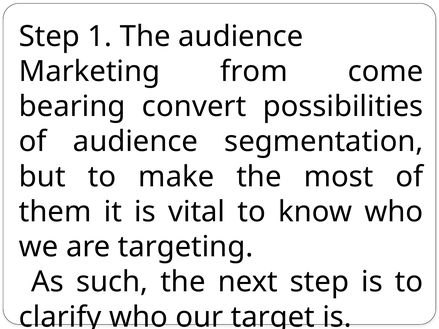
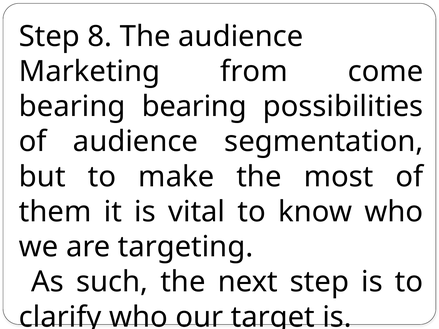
1: 1 -> 8
bearing convert: convert -> bearing
